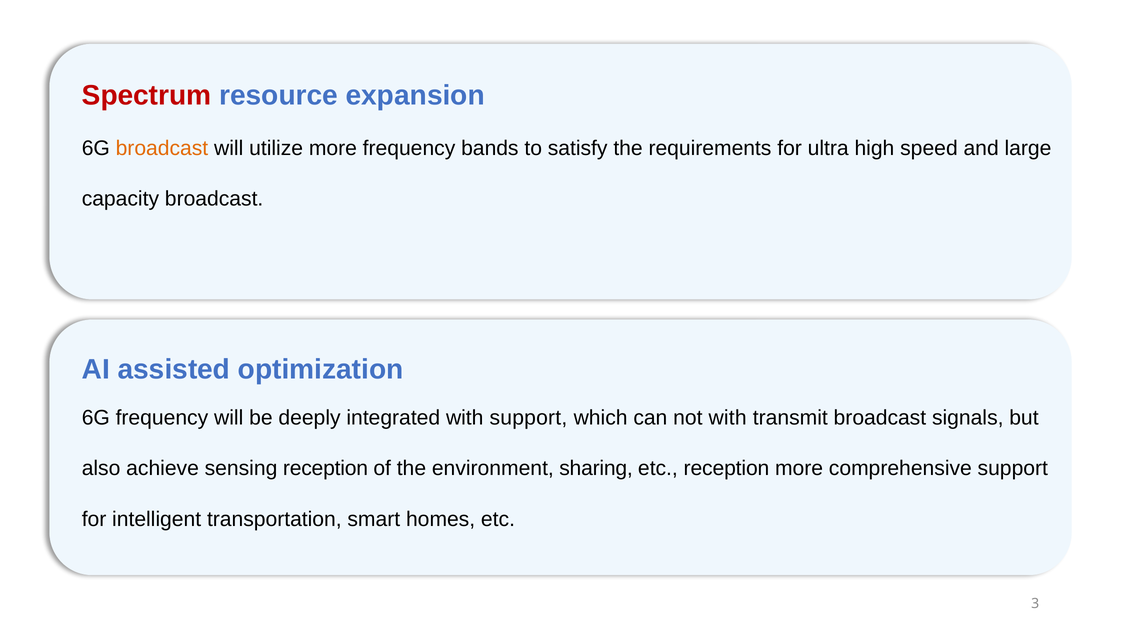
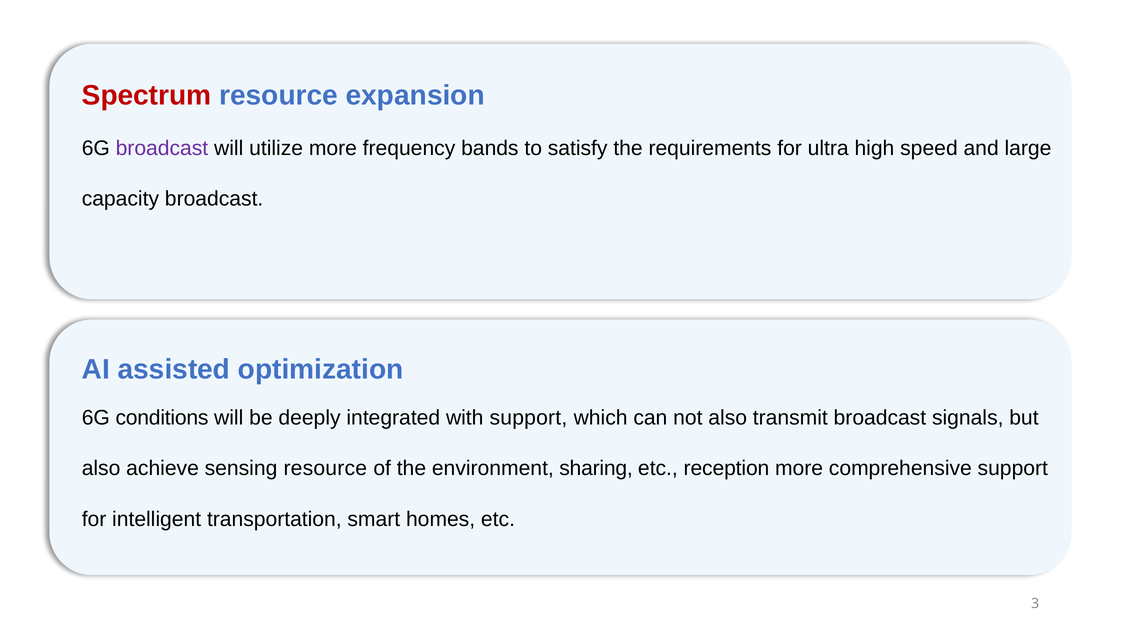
broadcast at (162, 148) colour: orange -> purple
6G frequency: frequency -> conditions
not with: with -> also
sensing reception: reception -> resource
